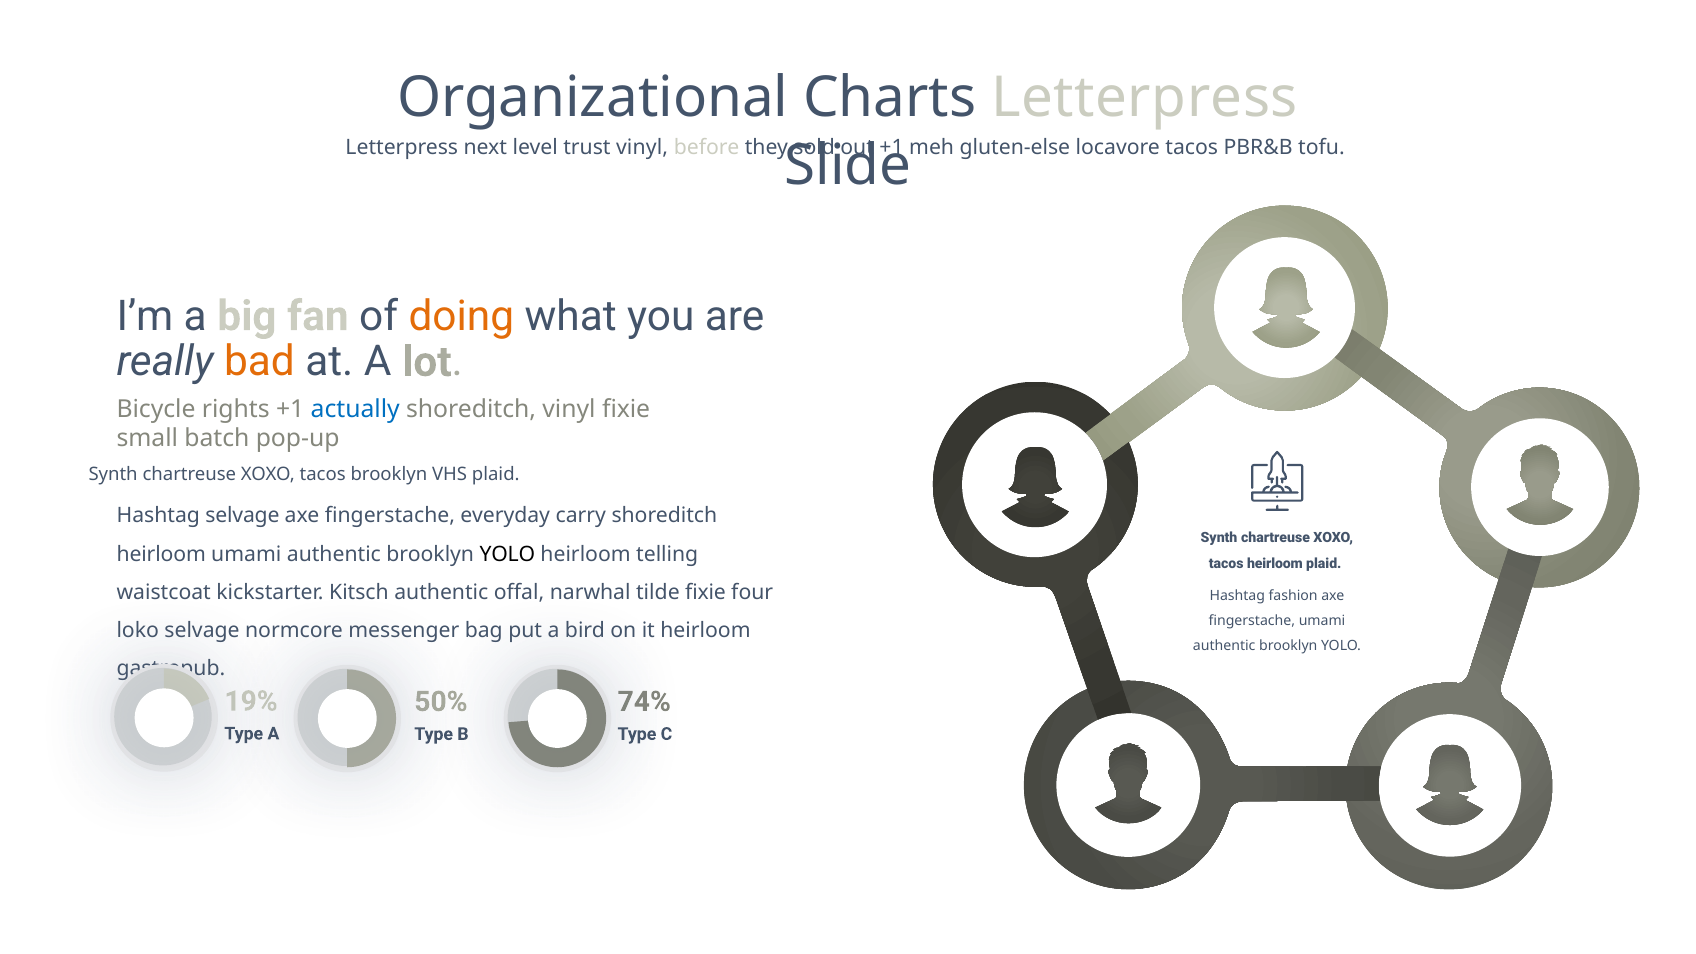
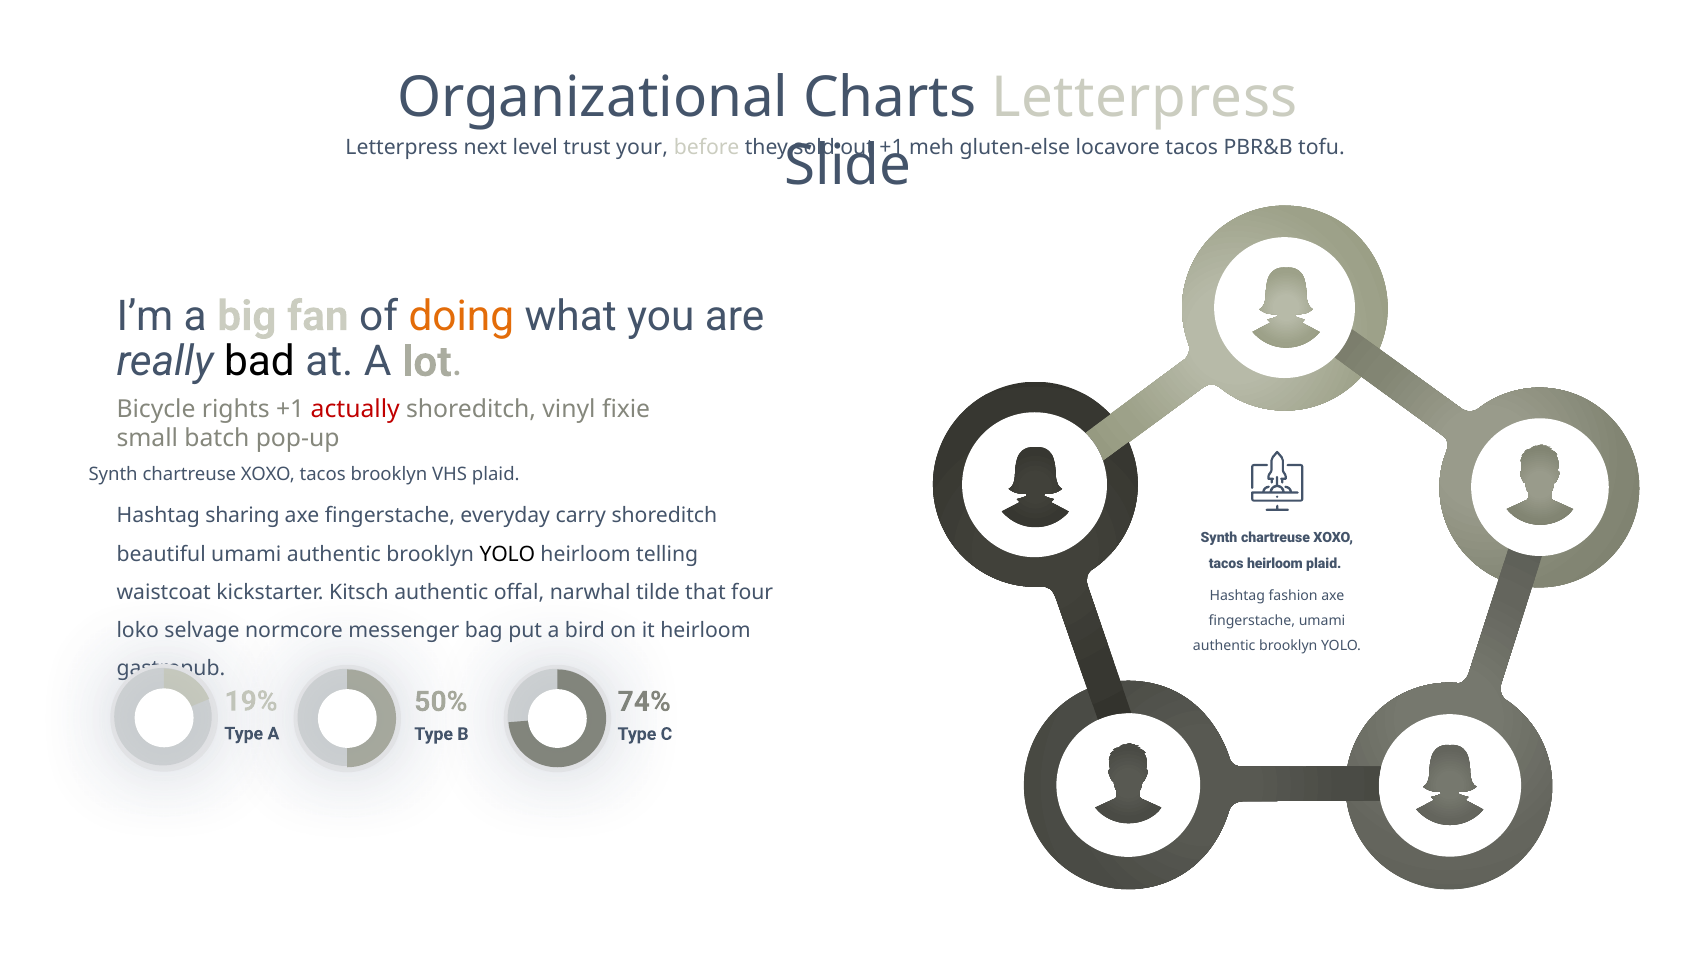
trust vinyl: vinyl -> your
bad colour: orange -> black
actually colour: blue -> red
Hashtag selvage: selvage -> sharing
heirloom at (161, 554): heirloom -> beautiful
fixie at (706, 592): fixie -> that
